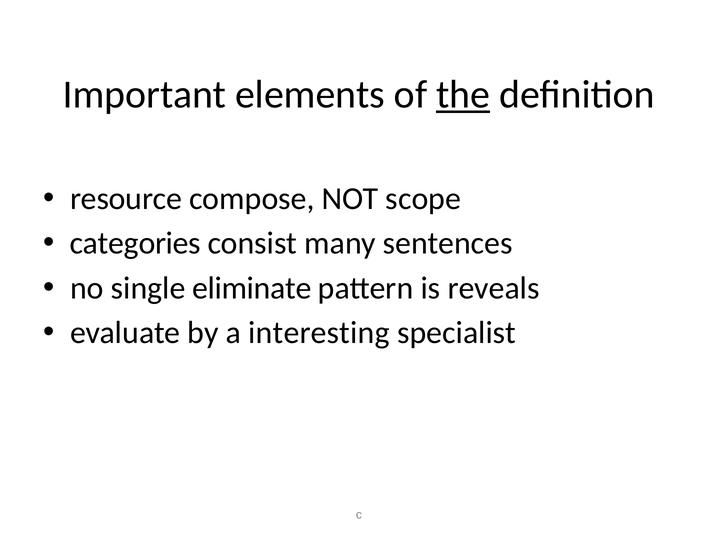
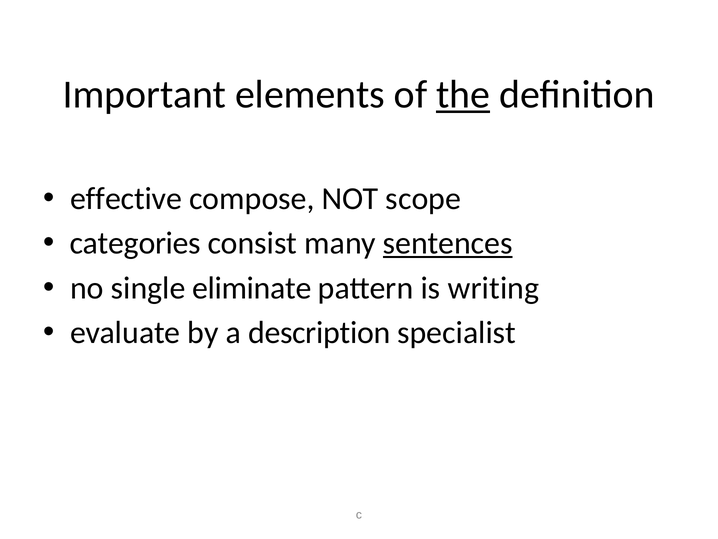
resource: resource -> effective
sentences underline: none -> present
reveals: reveals -> writing
interesting: interesting -> description
